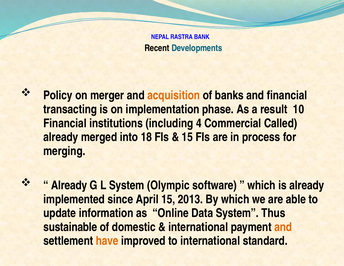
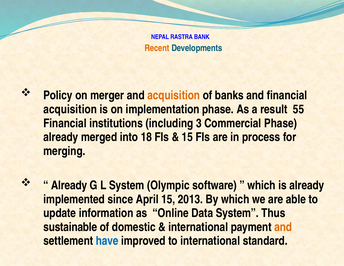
Recent colour: black -> orange
transacting at (70, 109): transacting -> acquisition
10: 10 -> 55
4: 4 -> 3
Commercial Called: Called -> Phase
have colour: orange -> blue
